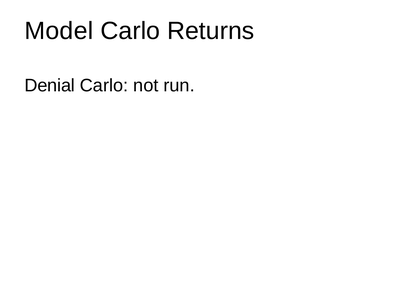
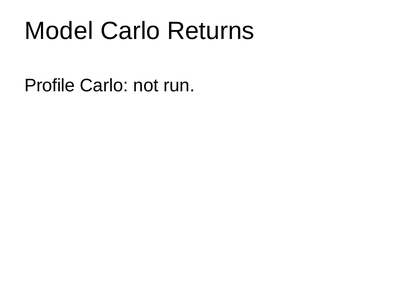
Denial: Denial -> Profile
